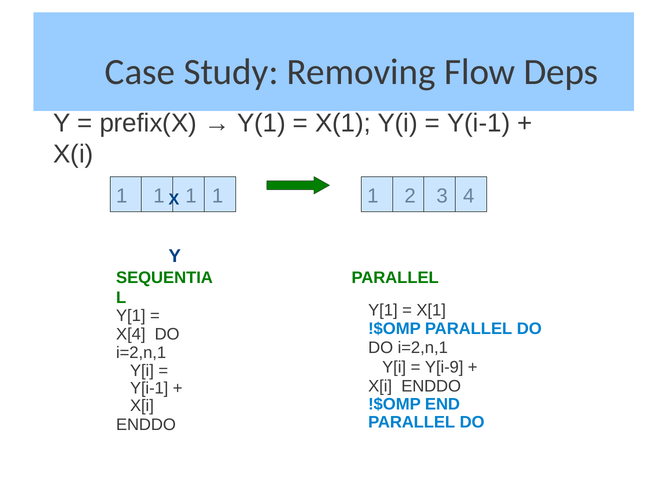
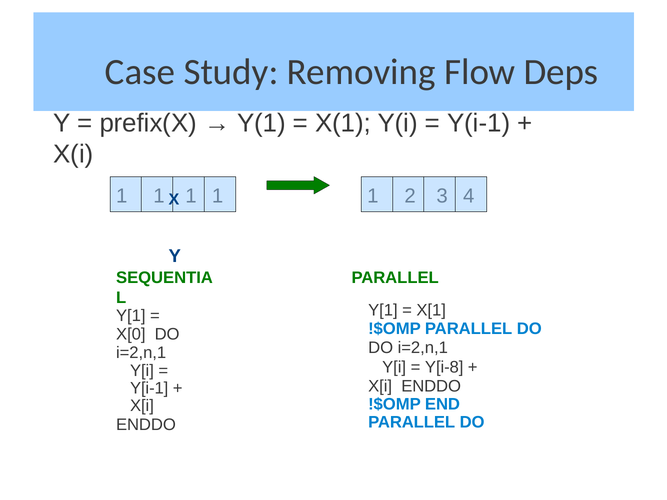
X[4: X[4 -> X[0
Y[i-9: Y[i-9 -> Y[i-8
